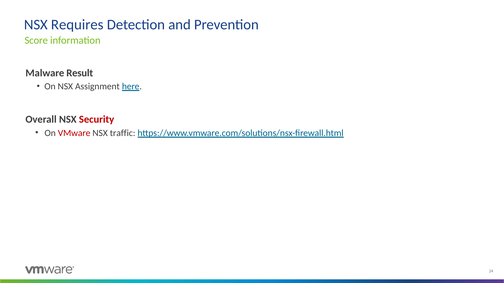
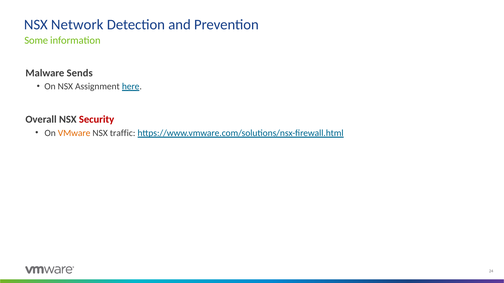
Requires: Requires -> Network
Score: Score -> Some
Result: Result -> Sends
VMware colour: red -> orange
